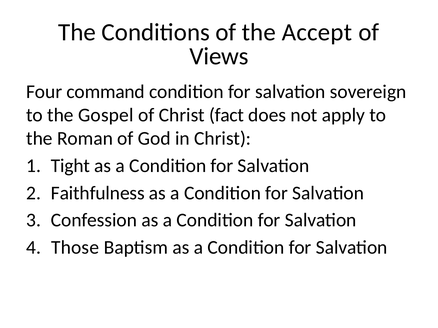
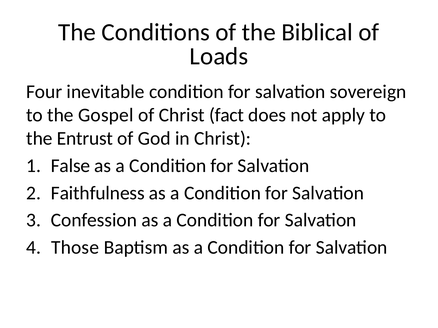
Accept: Accept -> Biblical
Views: Views -> Loads
command: command -> inevitable
Roman: Roman -> Entrust
Tight: Tight -> False
